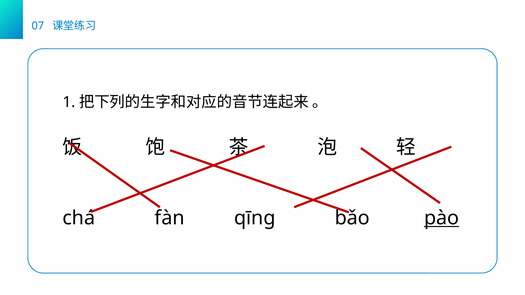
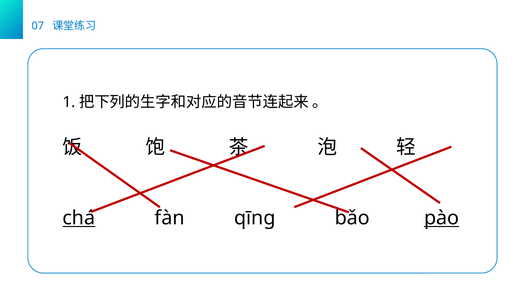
chá underline: none -> present
